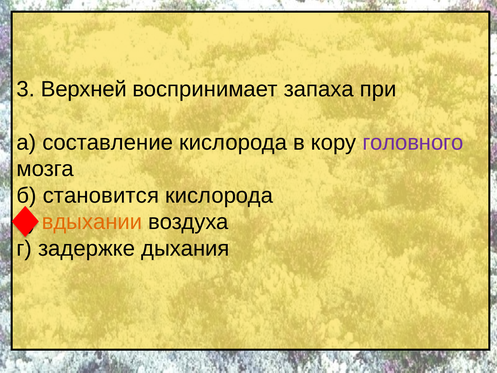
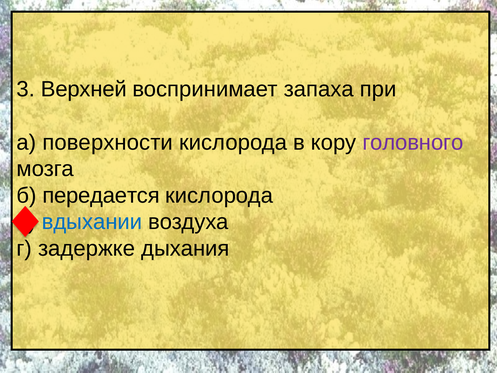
составление: составление -> поверхности
становится: становится -> передается
вдыхании colour: orange -> blue
